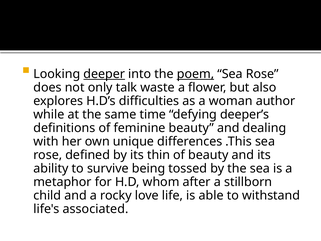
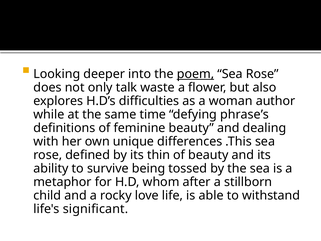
deeper underline: present -> none
deeper’s: deeper’s -> phrase’s
associated: associated -> significant
